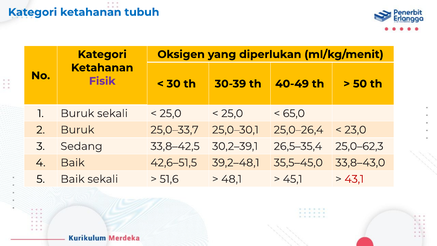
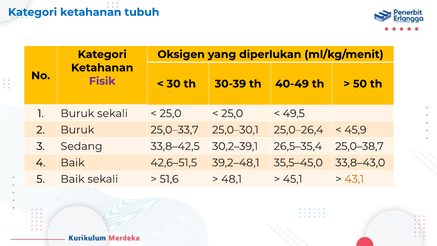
65,0: 65,0 -> 49,5
23,0: 23,0 -> 45,9
25,0–62,3: 25,0–62,3 -> 25,0–38,7
43,1 colour: red -> orange
